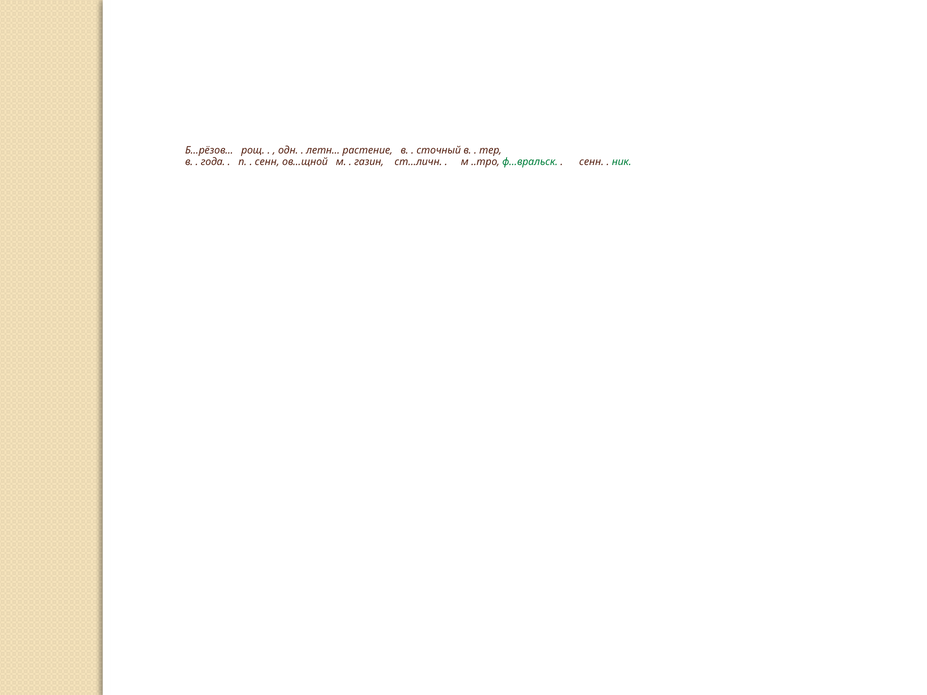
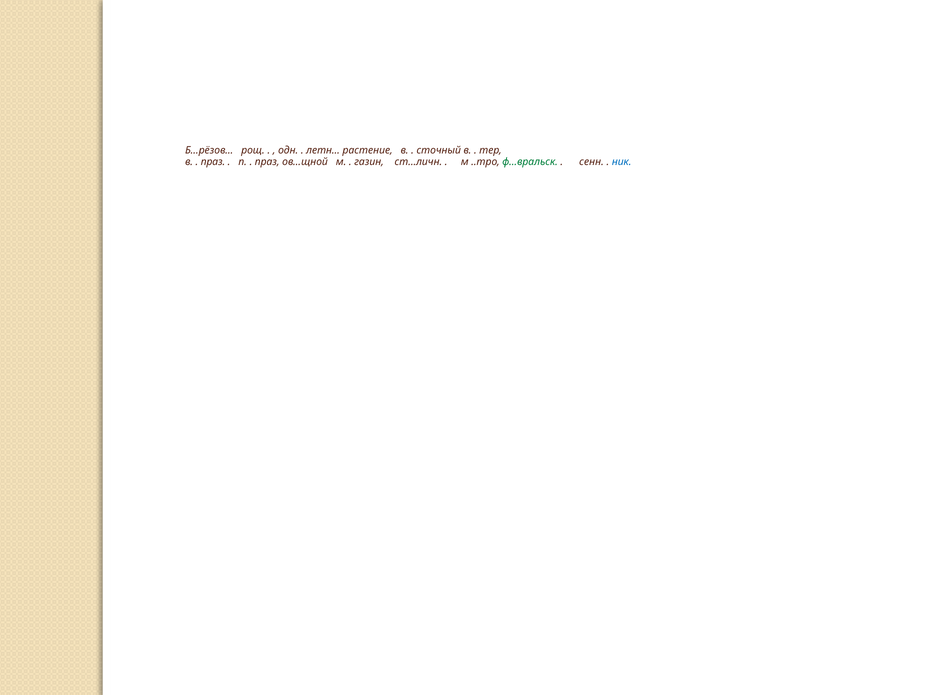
года at (213, 162): года -> праз
сенн at (267, 162): сенн -> праз
ник colour: green -> blue
